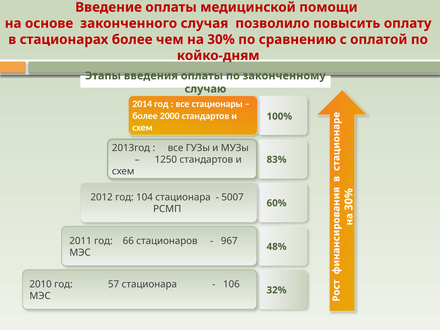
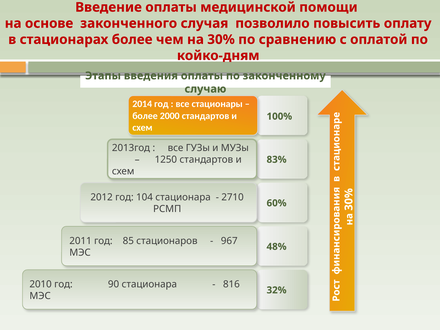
5007: 5007 -> 2710
66: 66 -> 85
57: 57 -> 90
106: 106 -> 816
